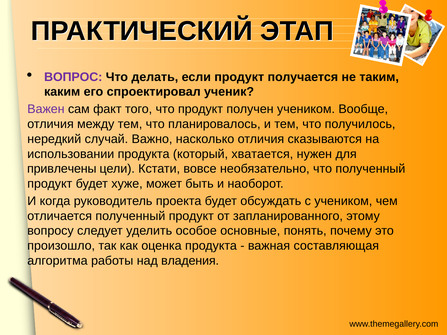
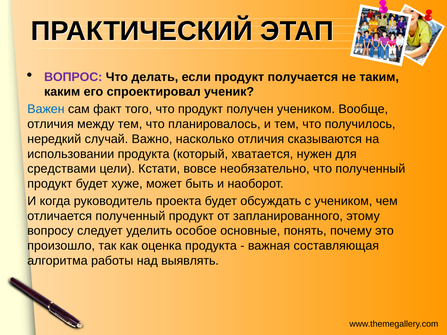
Важен colour: purple -> blue
привлечены: привлечены -> средствами
владения: владения -> выявлять
